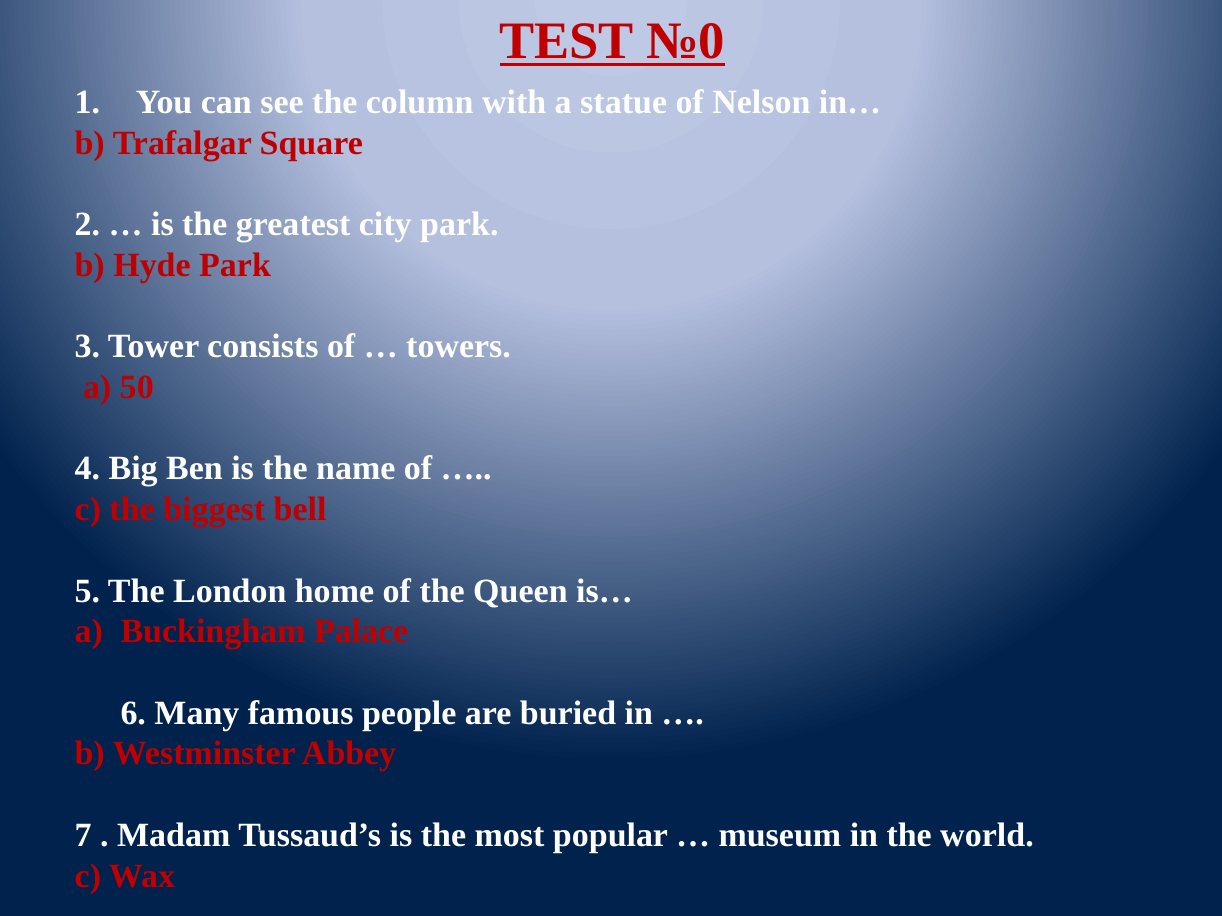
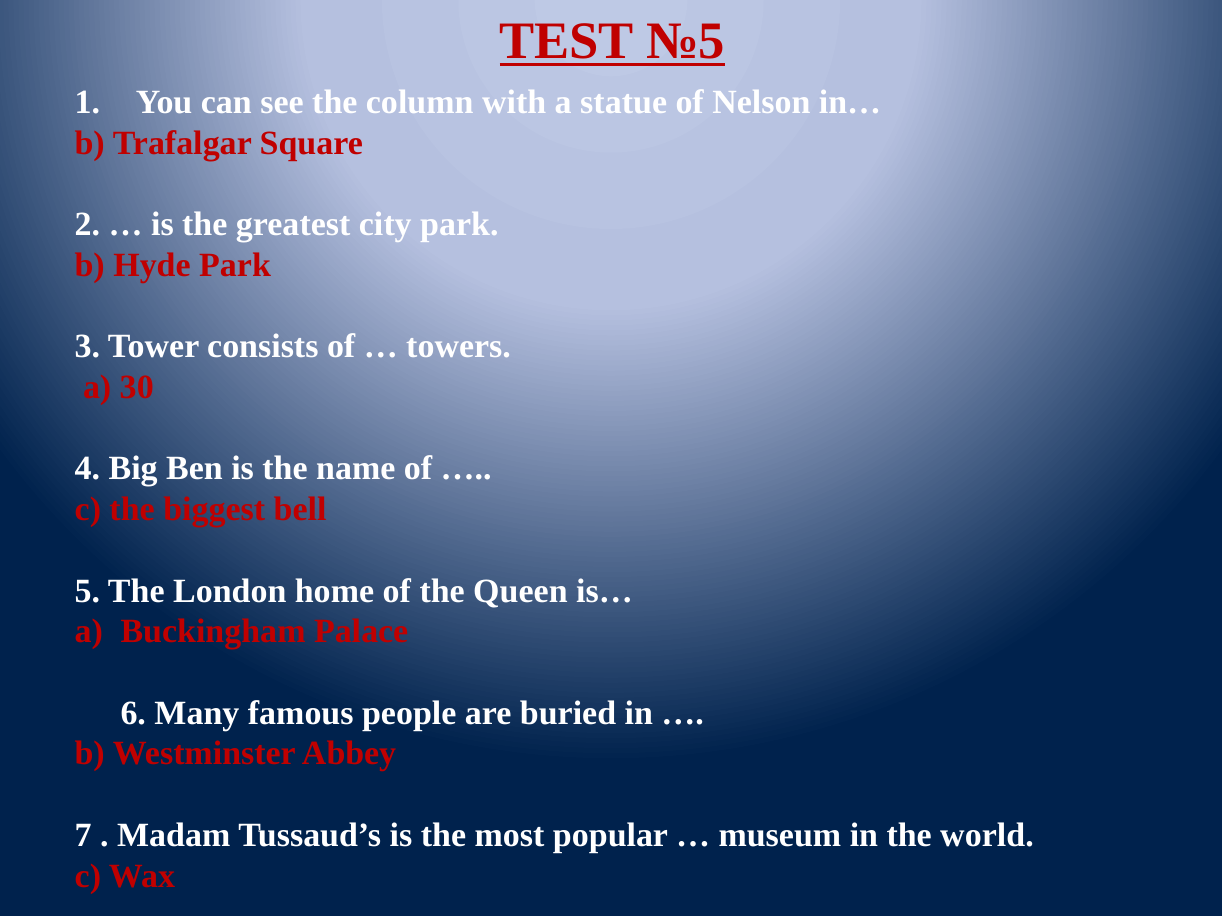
№0: №0 -> №5
50: 50 -> 30
